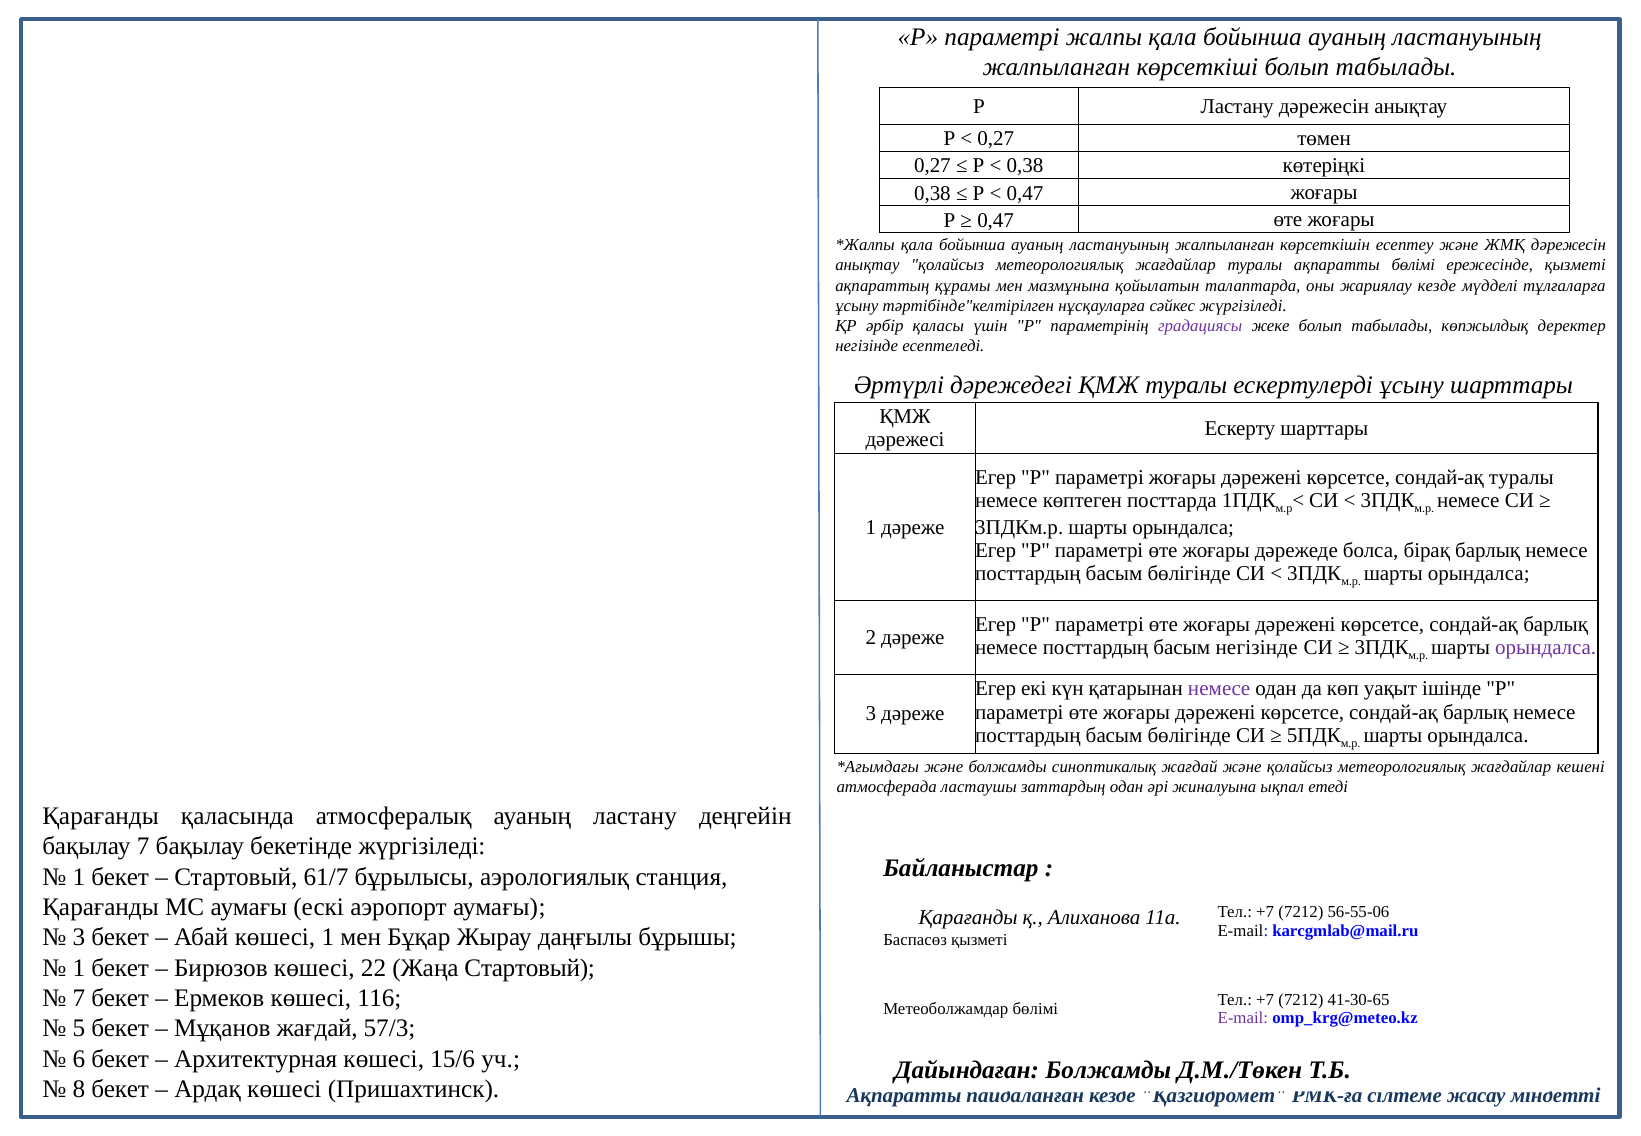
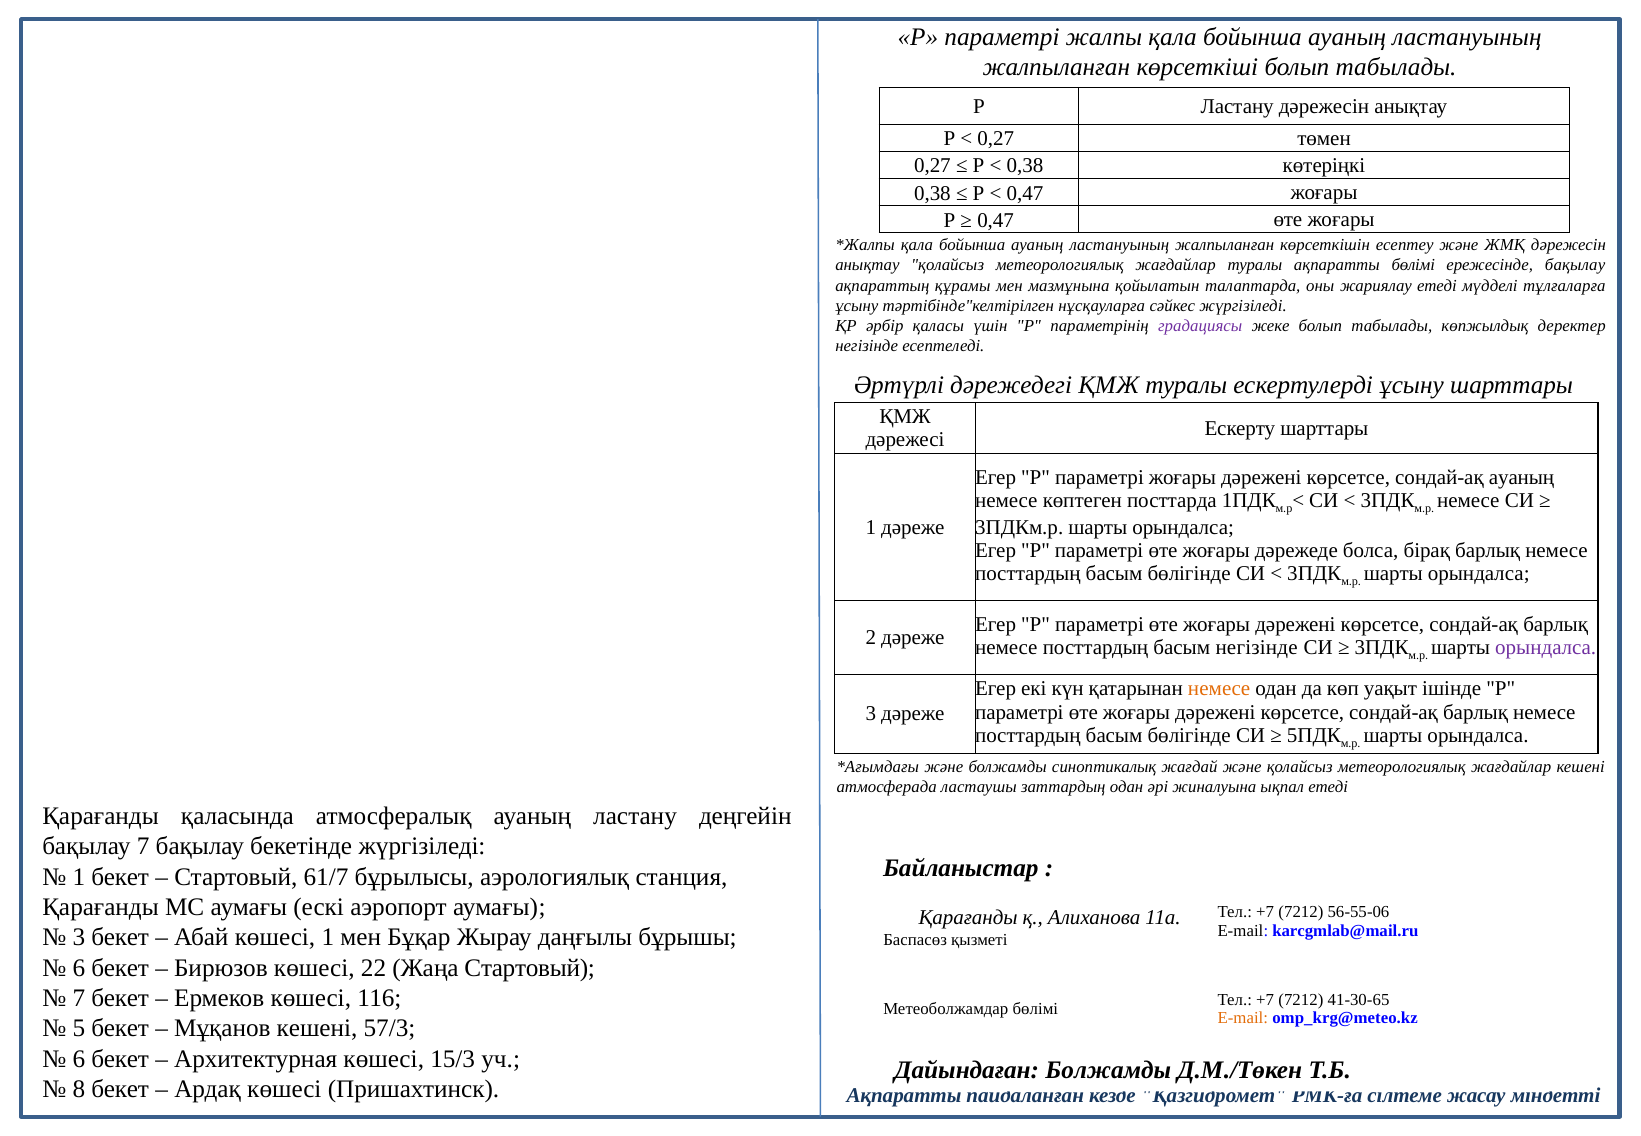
ережесінде қызметі: қызметі -> бақылау
жариялау кезде: кезде -> етеді
сондай-ақ туралы: туралы -> ауаның
немесе at (1219, 689) colour: purple -> orange
1 at (79, 968): 1 -> 6
E-mail at (1243, 1018) colour: purple -> orange
Мұқанов жағдай: жағдай -> кешені
15/6: 15/6 -> 15/3
